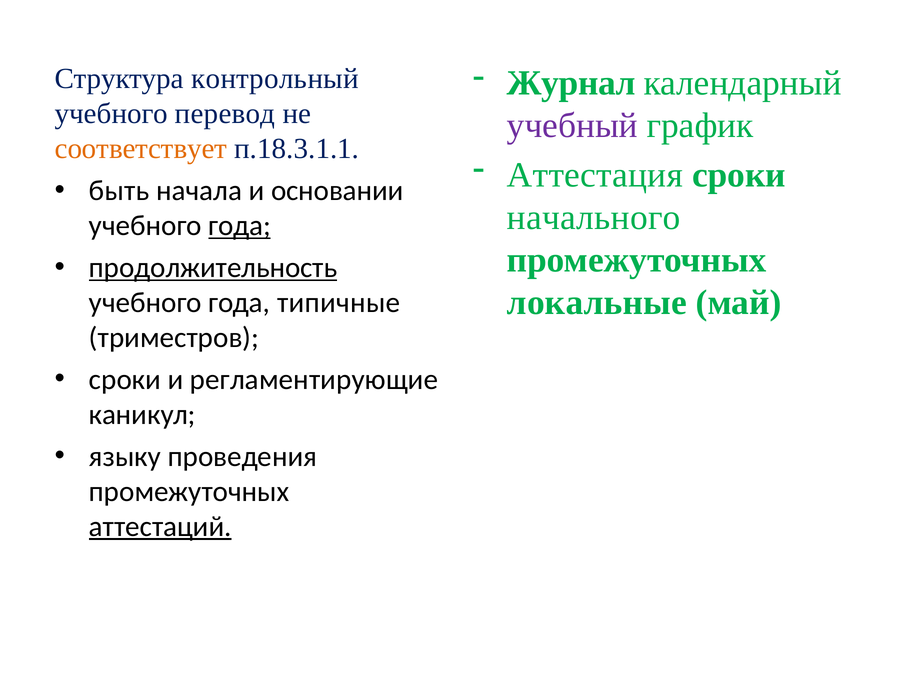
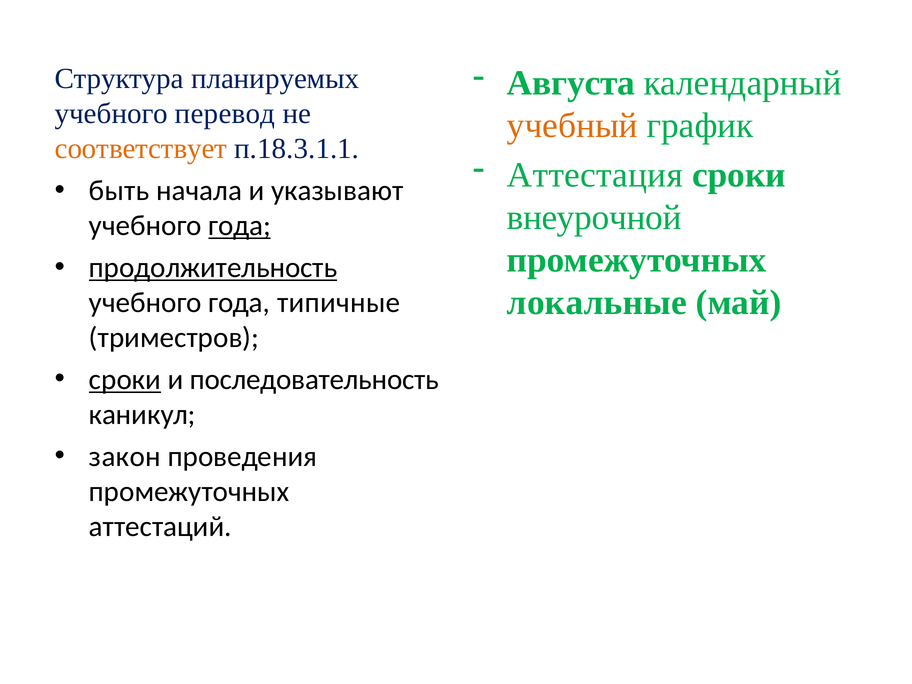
Журнал: Журнал -> Августа
контрольный: контрольный -> планируемых
учебный colour: purple -> orange
основании: основании -> указывают
начального: начального -> внеурочной
сроки at (125, 380) underline: none -> present
регламентирующие: регламентирующие -> последовательность
языку: языку -> закон
аттестаций underline: present -> none
